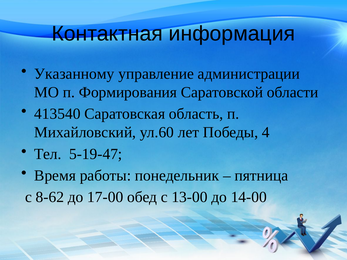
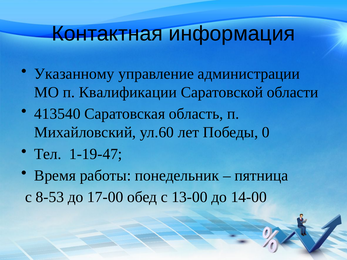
Формирования: Формирования -> Квалификации
4: 4 -> 0
5-19-47: 5-19-47 -> 1-19-47
8-62: 8-62 -> 8-53
